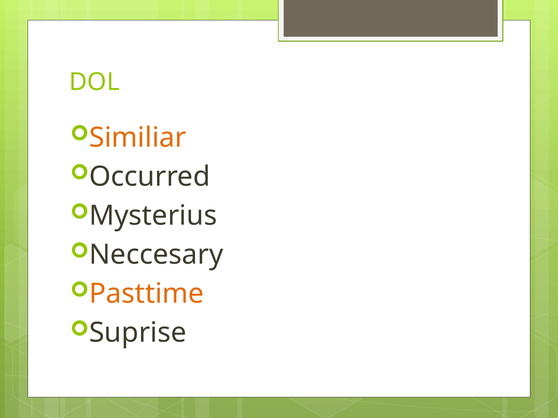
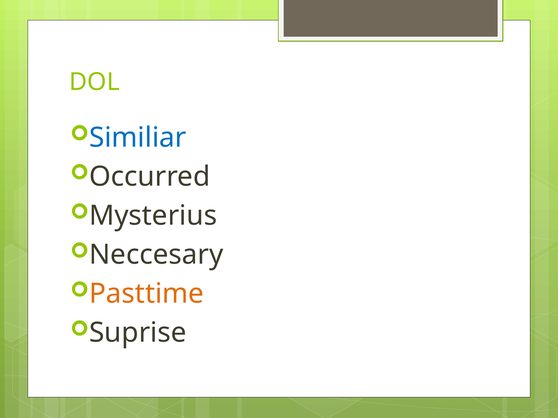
Similiar colour: orange -> blue
